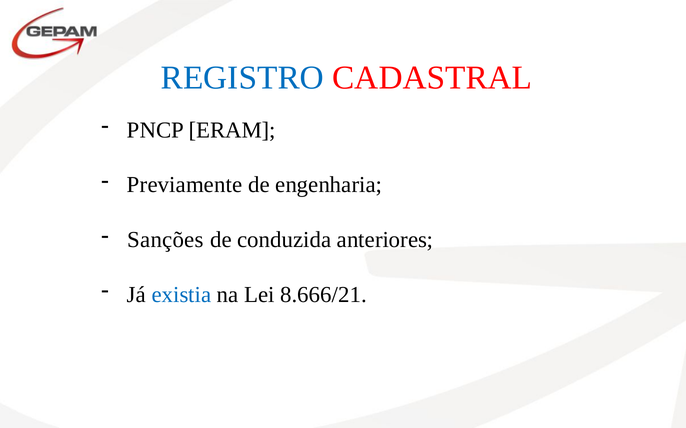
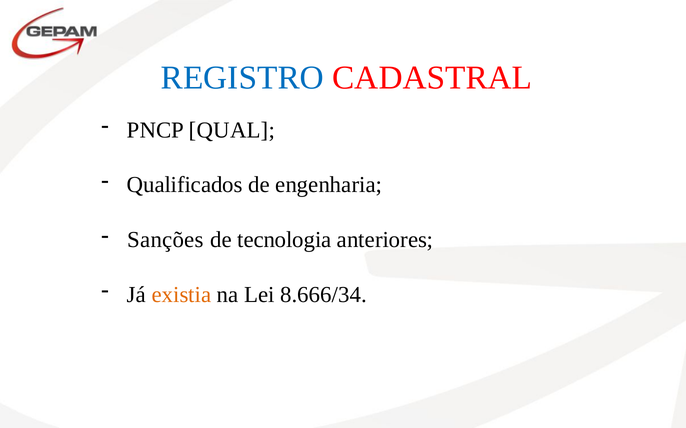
ERAM: ERAM -> QUAL
Previamente: Previamente -> Qualificados
conduzida: conduzida -> tecnologia
existia colour: blue -> orange
8.666/21: 8.666/21 -> 8.666/34
